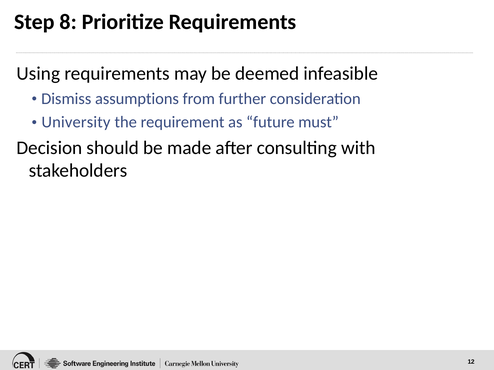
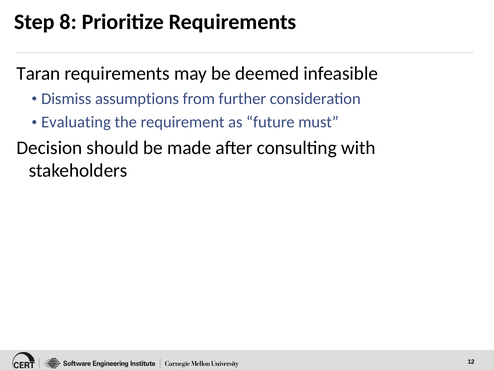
Using: Using -> Taran
University: University -> Evaluating
